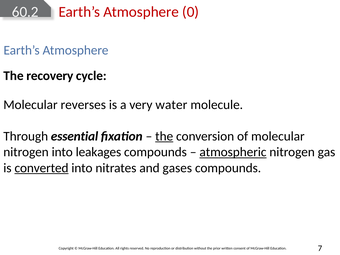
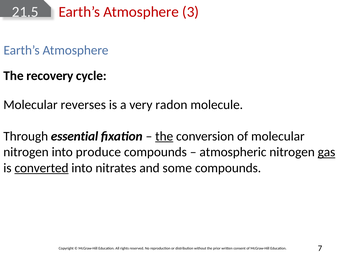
60.2: 60.2 -> 21.5
0: 0 -> 3
water: water -> radon
leakages: leakages -> produce
atmospheric underline: present -> none
gas underline: none -> present
gases: gases -> some
